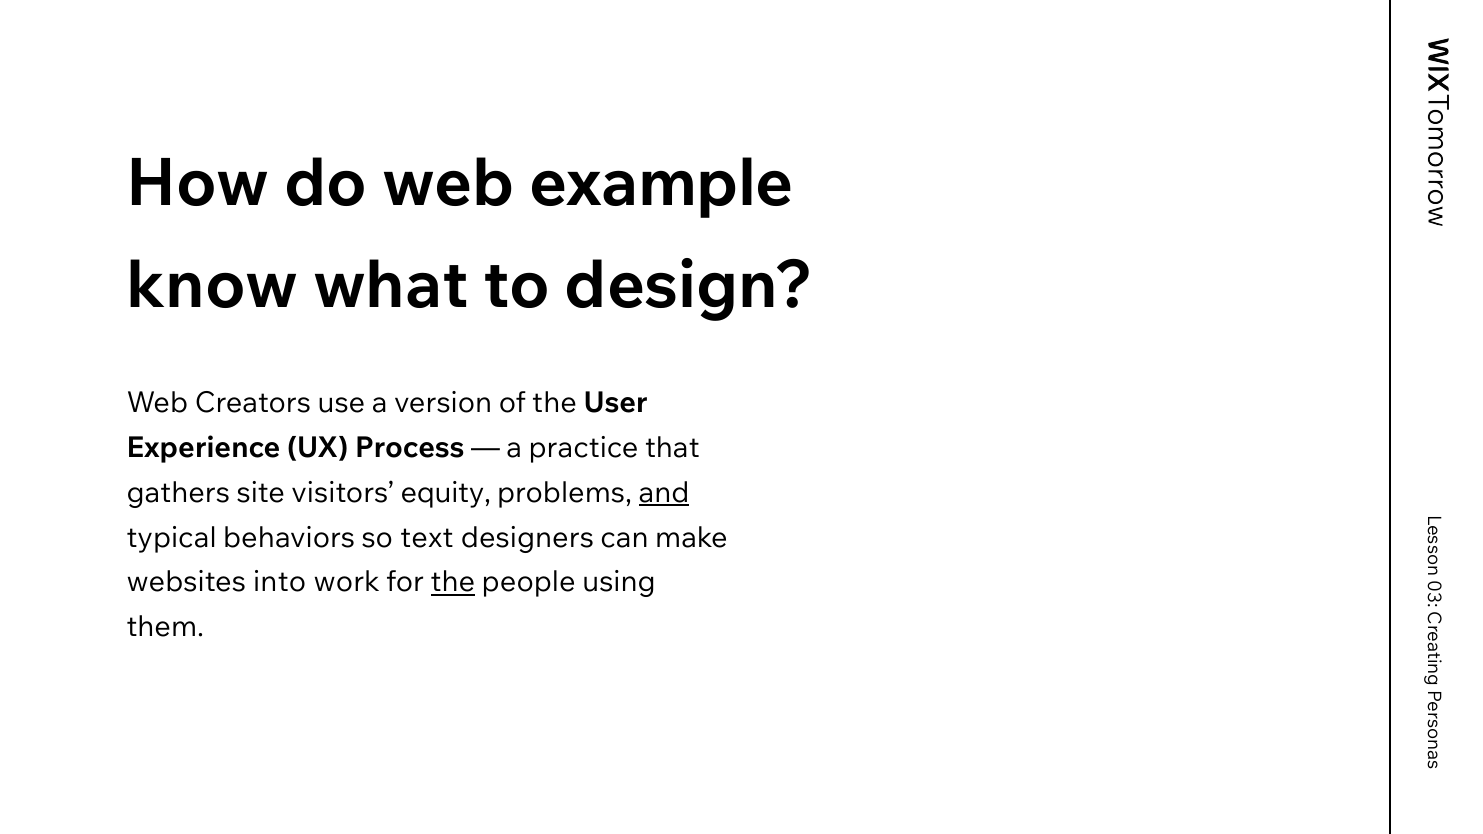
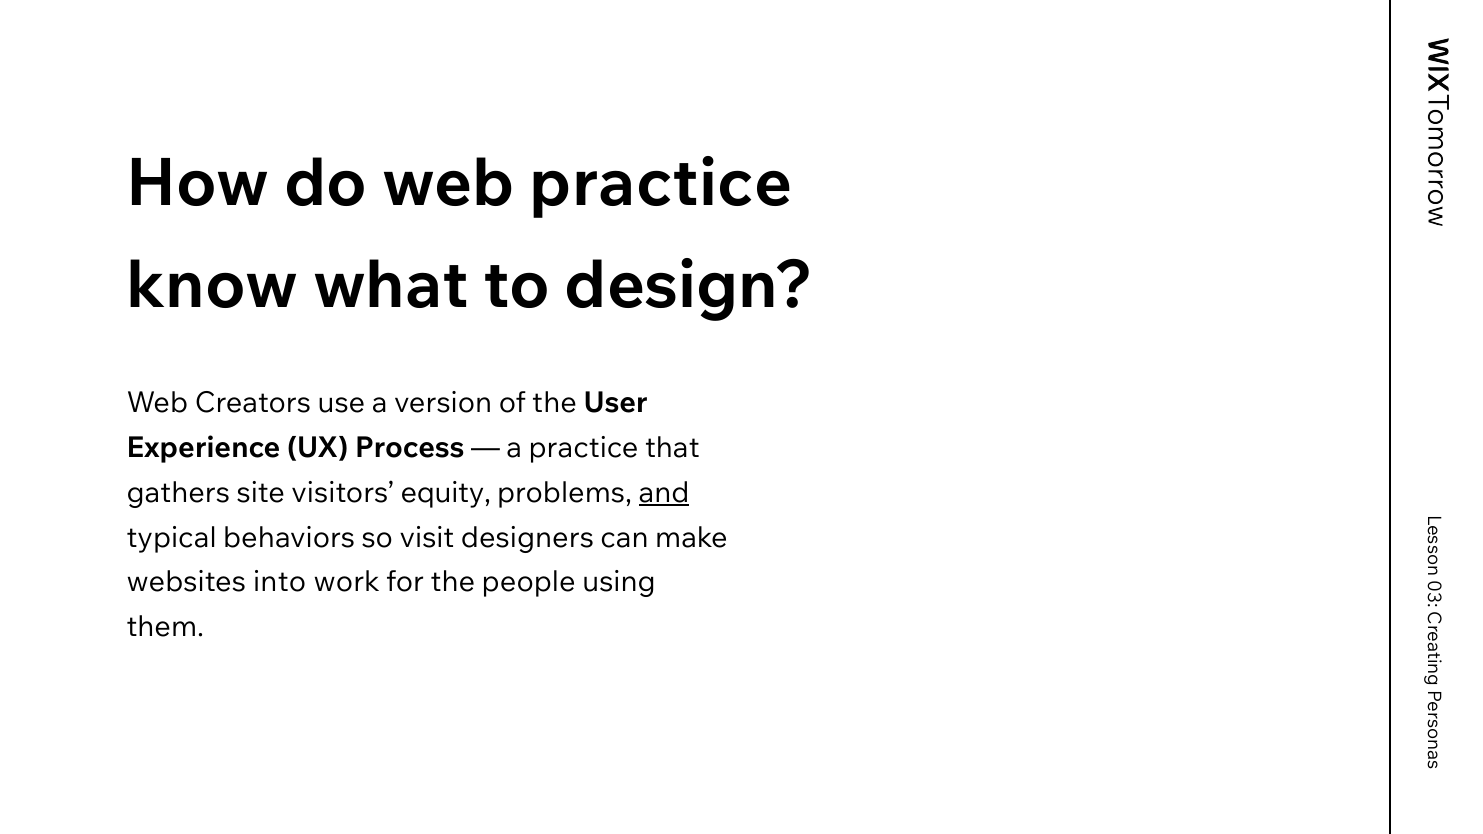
web example: example -> practice
text: text -> visit
the at (453, 583) underline: present -> none
